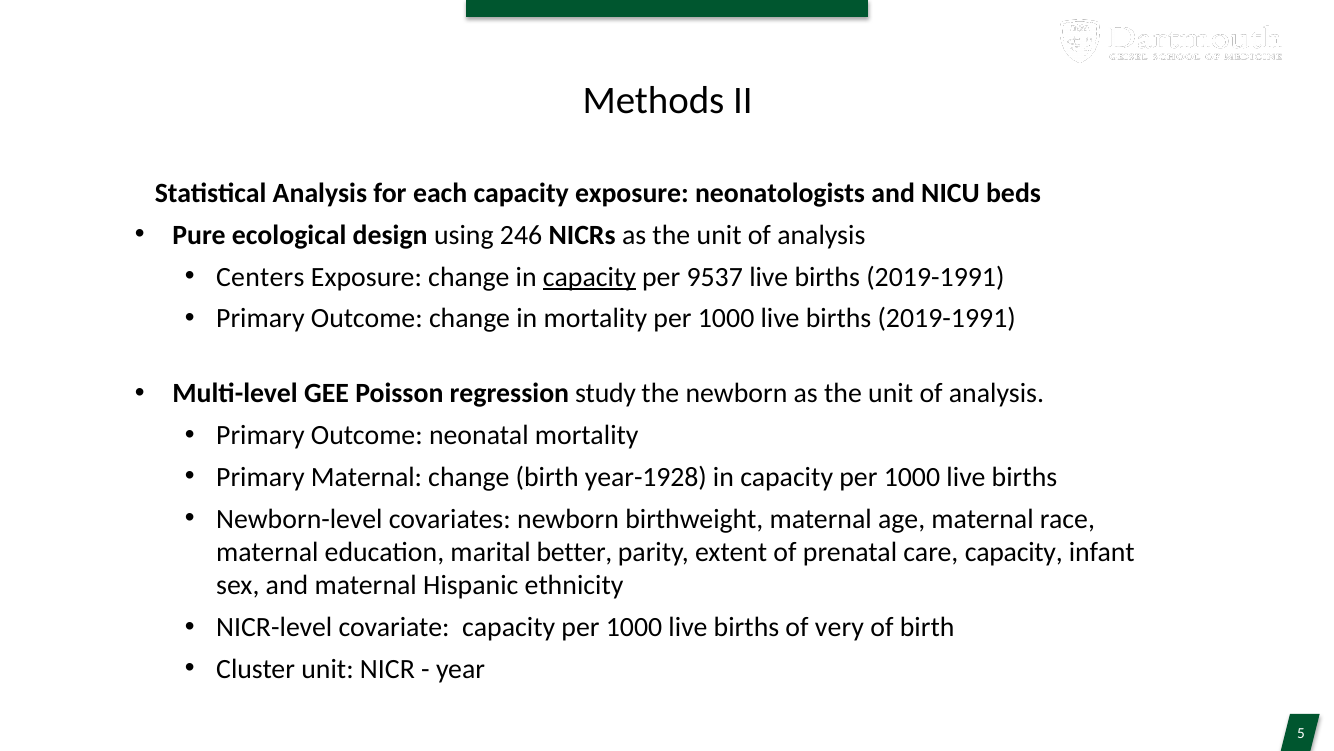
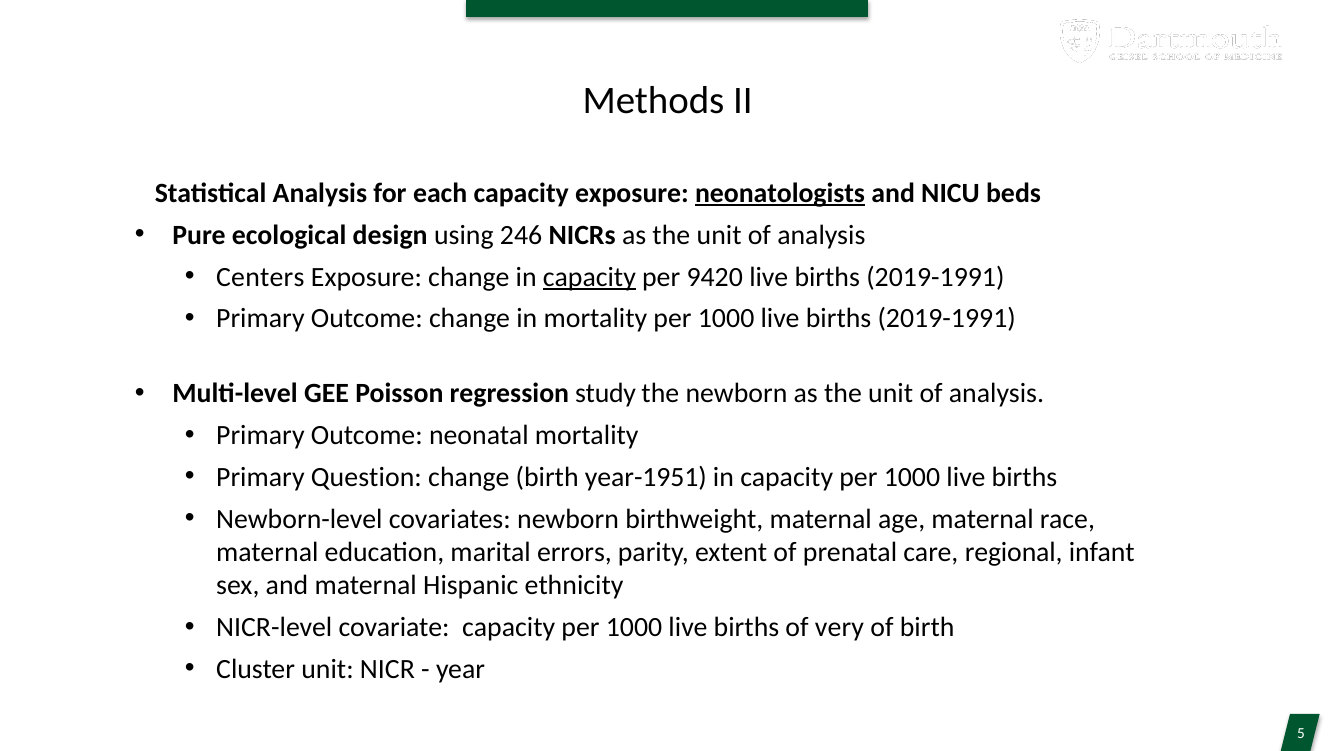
neonatologists underline: none -> present
9537: 9537 -> 9420
Primary Maternal: Maternal -> Question
year-1928: year-1928 -> year-1951
better: better -> errors
care capacity: capacity -> regional
